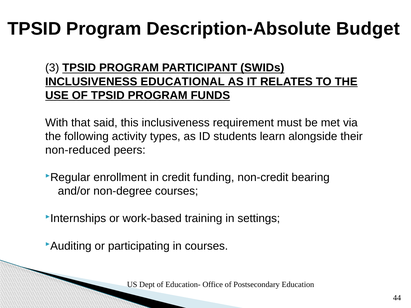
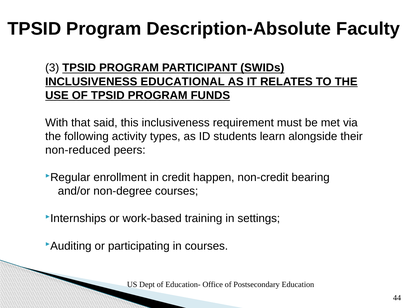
Budget: Budget -> Faculty
funding: funding -> happen
